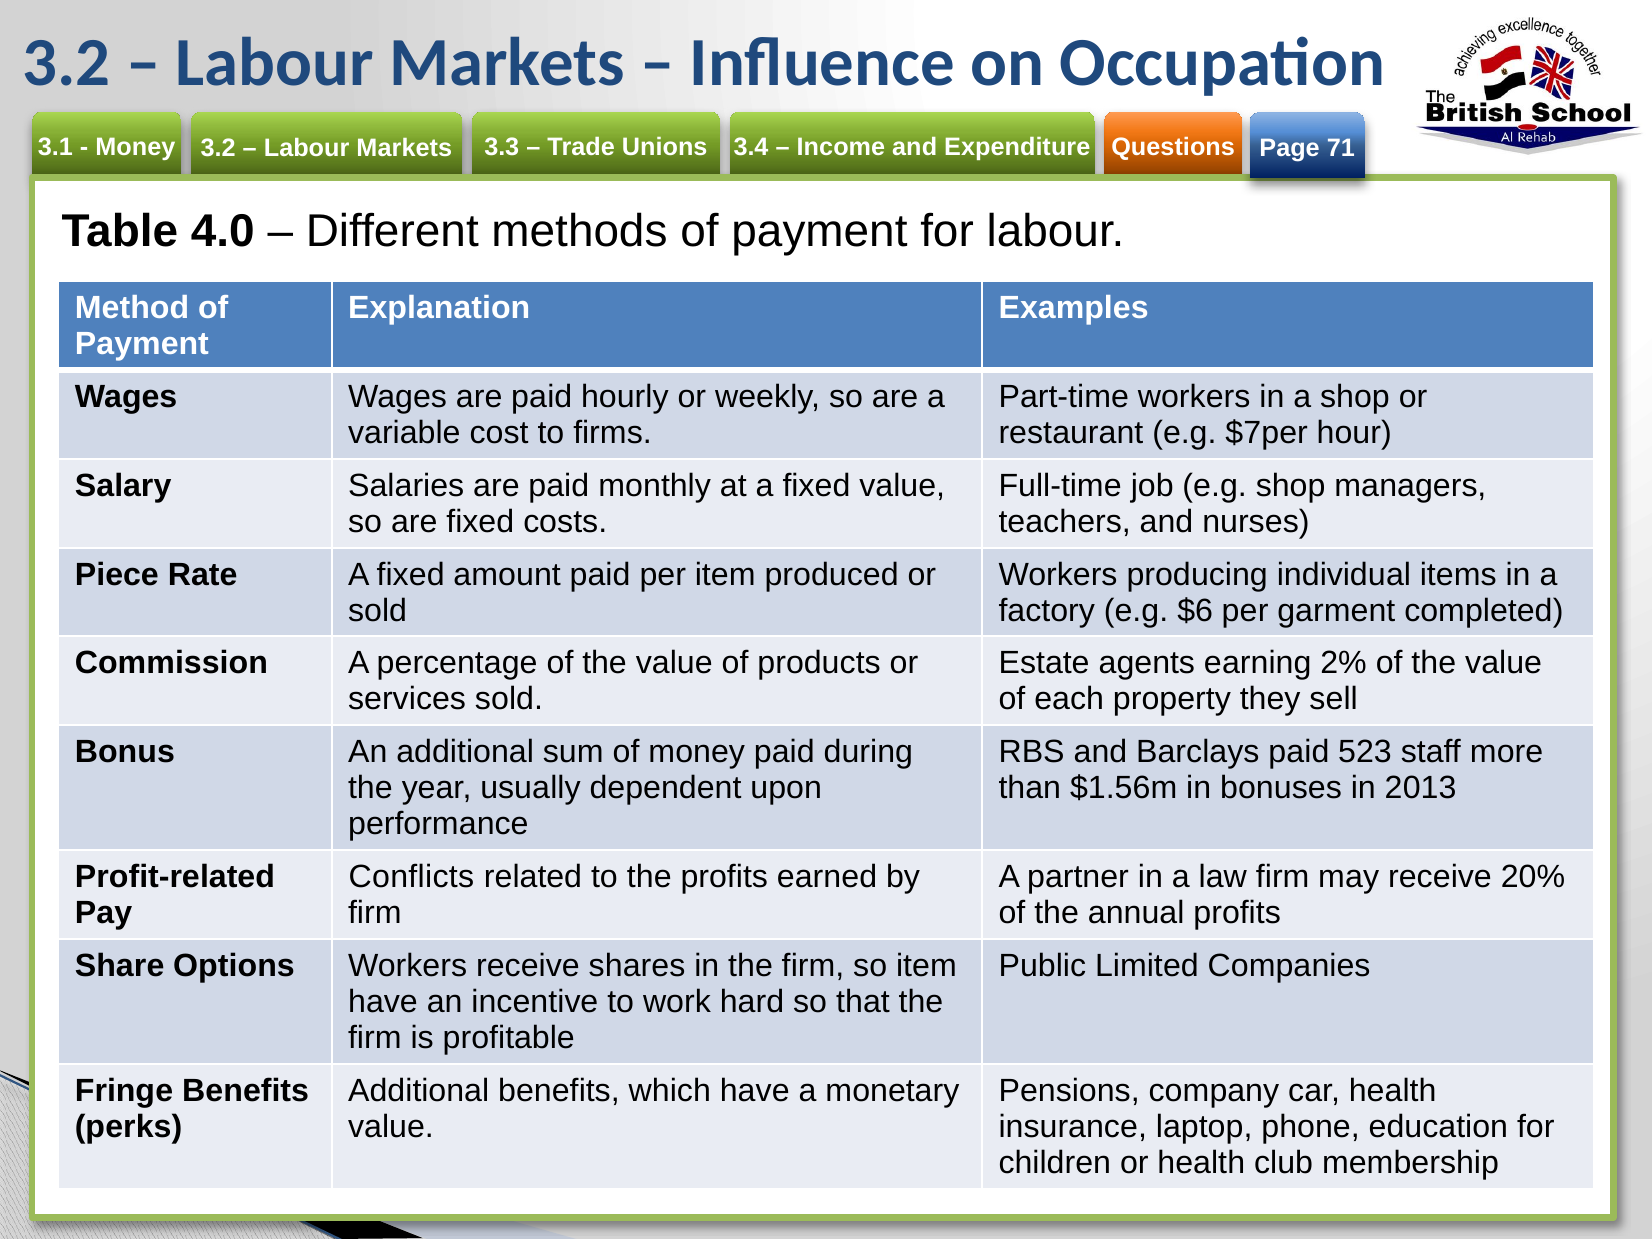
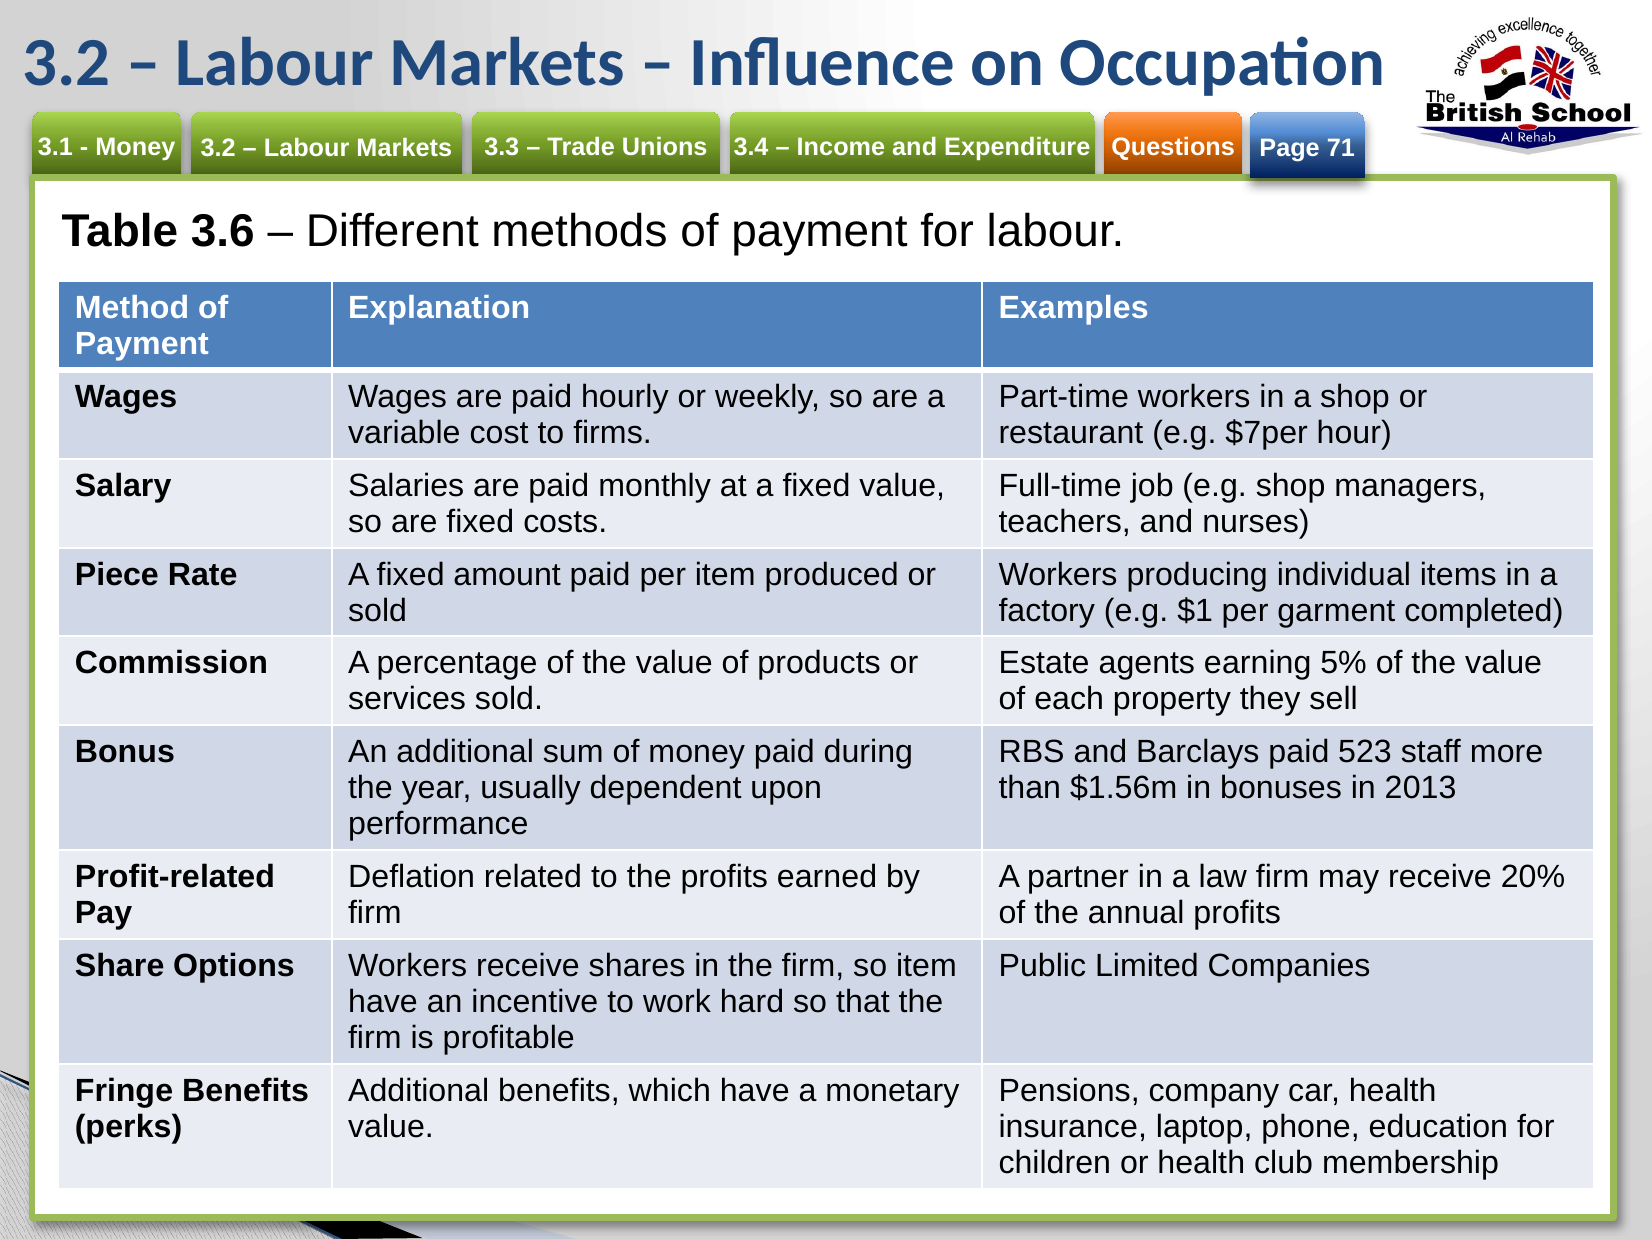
4.0: 4.0 -> 3.6
$6: $6 -> $1
2%: 2% -> 5%
Conflicts: Conflicts -> Deflation
